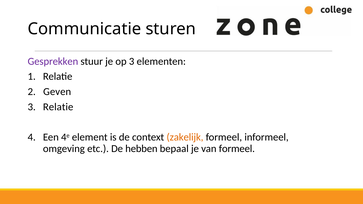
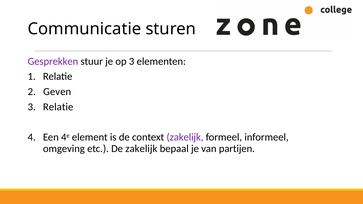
zakelijk at (185, 137) colour: orange -> purple
De hebben: hebben -> zakelijk
van formeel: formeel -> partijen
